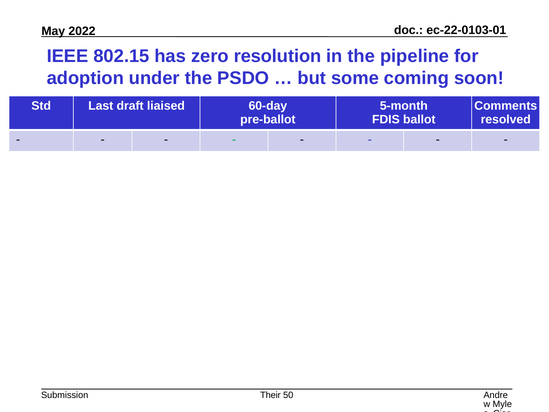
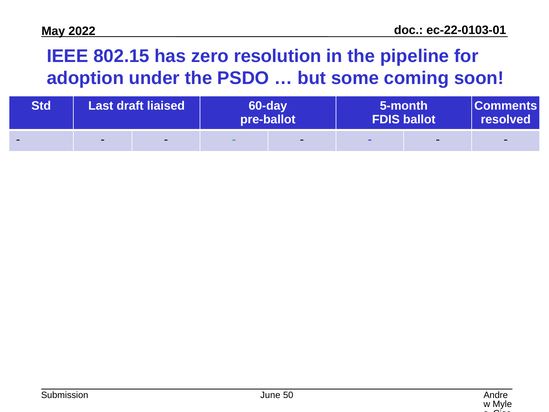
Their: Their -> June
